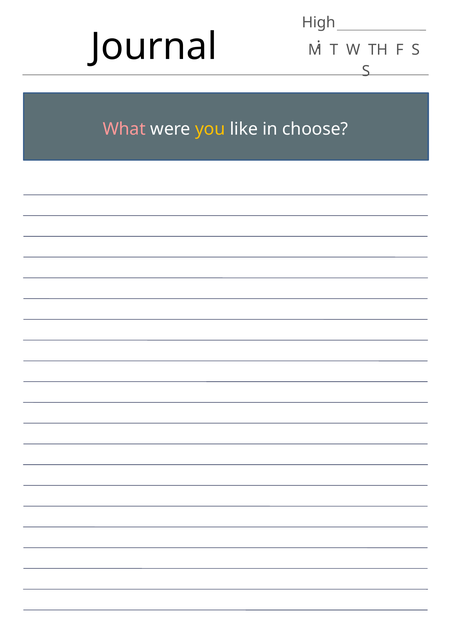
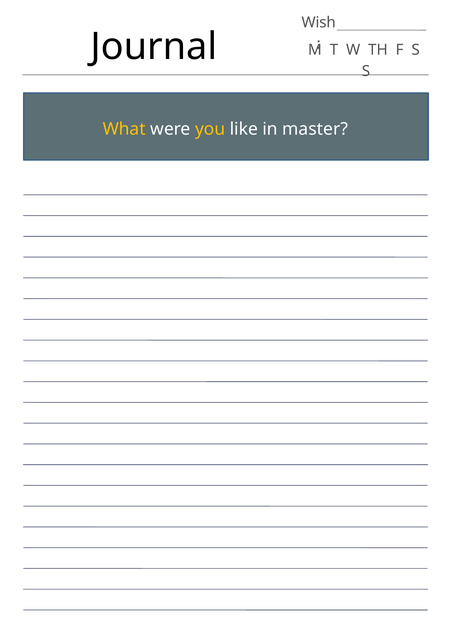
High: High -> Wish
What colour: pink -> yellow
choose: choose -> master
